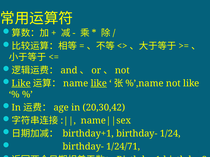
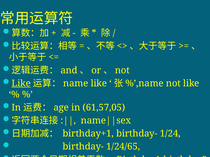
like at (99, 84) underline: present -> none
20,30,42: 20,30,42 -> 61,57,05
1/24/71: 1/24/71 -> 1/24/65
